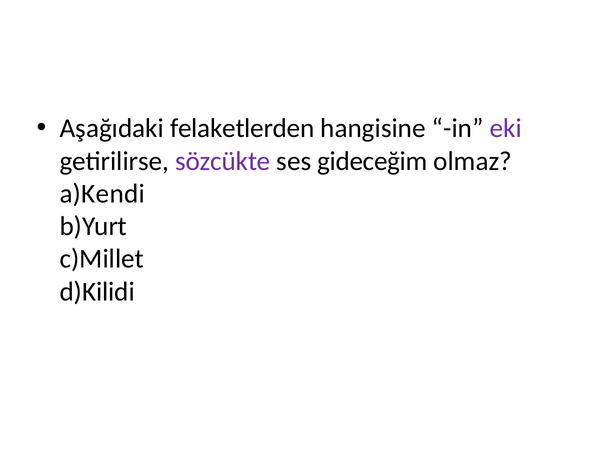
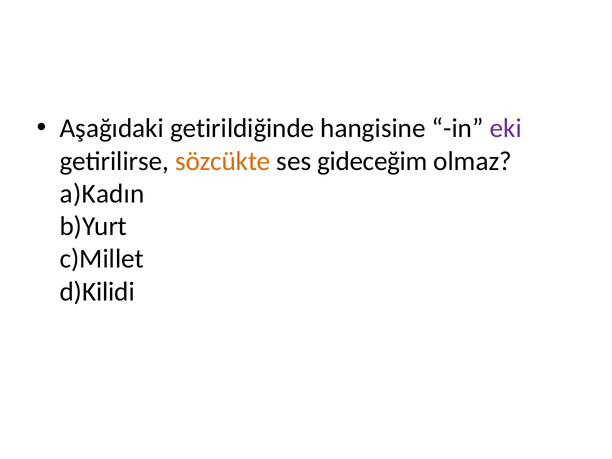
felaketlerden: felaketlerden -> getirildiğinde
sözcükte colour: purple -> orange
a)Kendi: a)Kendi -> a)Kadın
